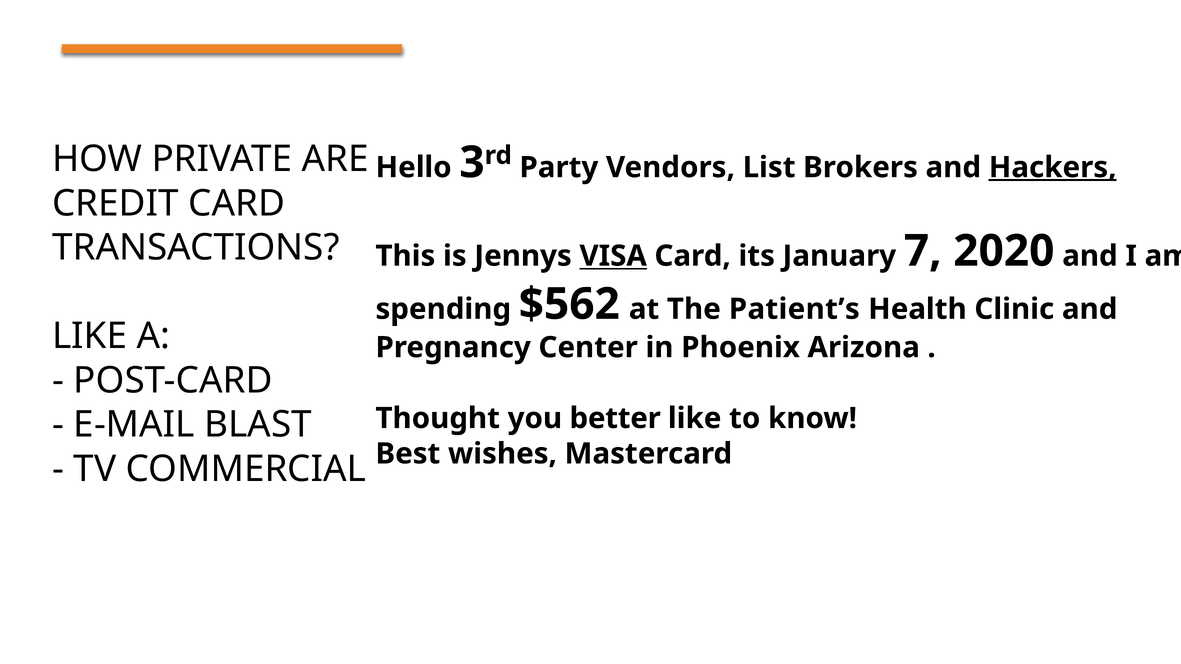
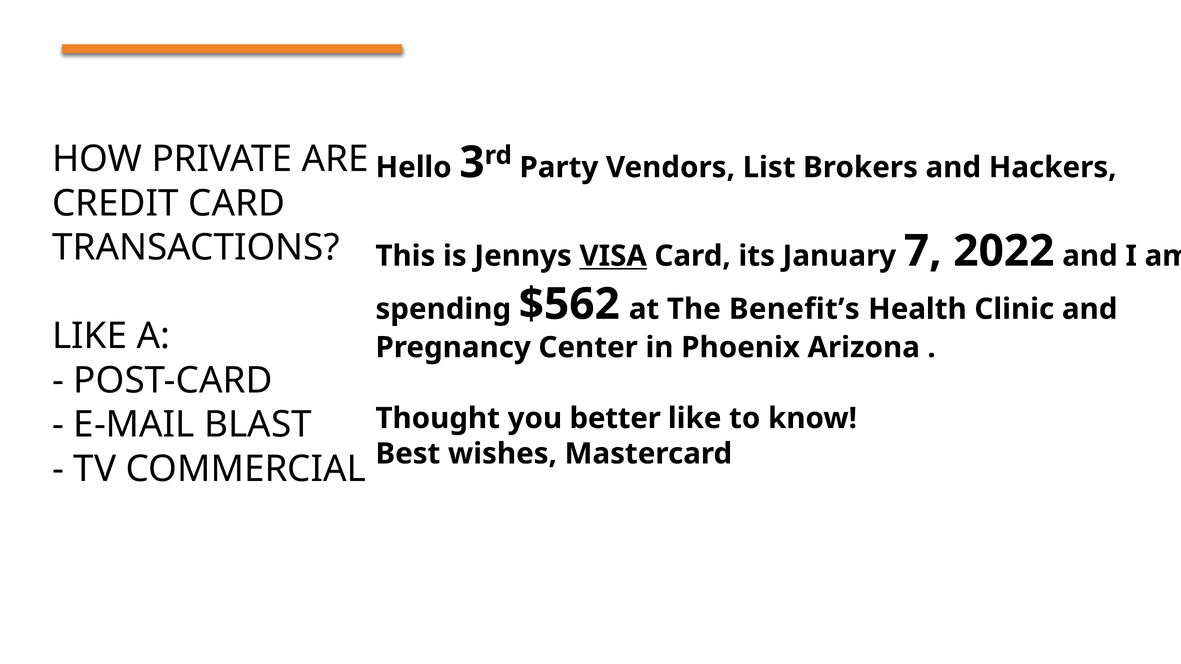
Hackers underline: present -> none
2020: 2020 -> 2022
Patient’s: Patient’s -> Benefit’s
